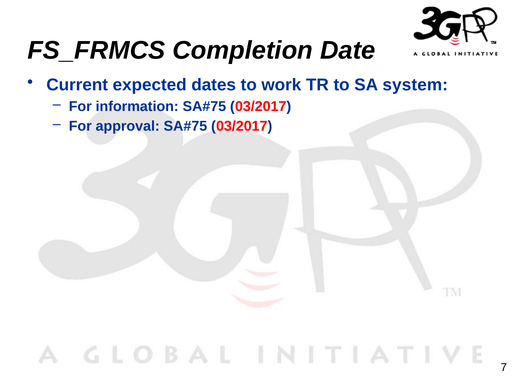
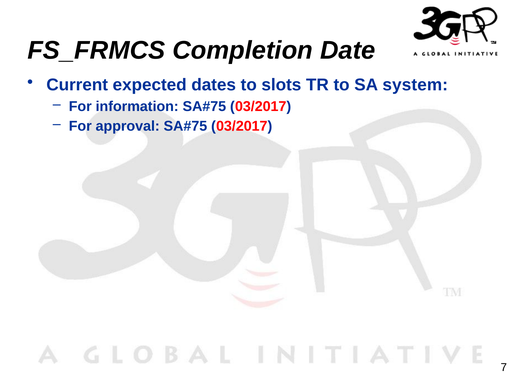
work: work -> slots
